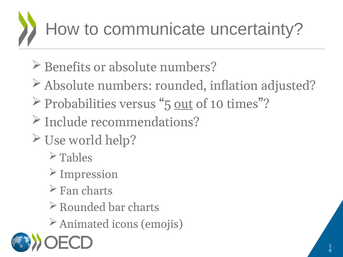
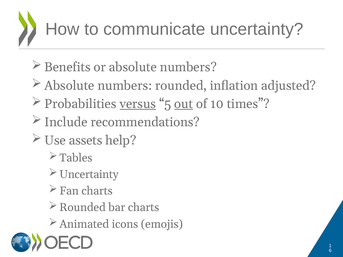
versus underline: none -> present
world: world -> assets
Impression at (89, 174): Impression -> Uncertainty
